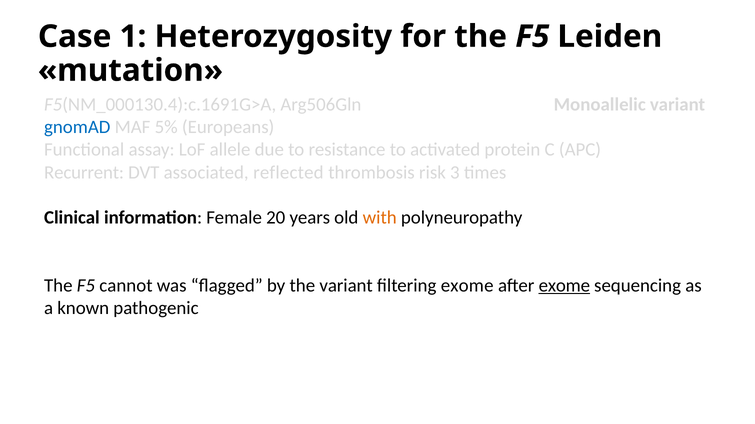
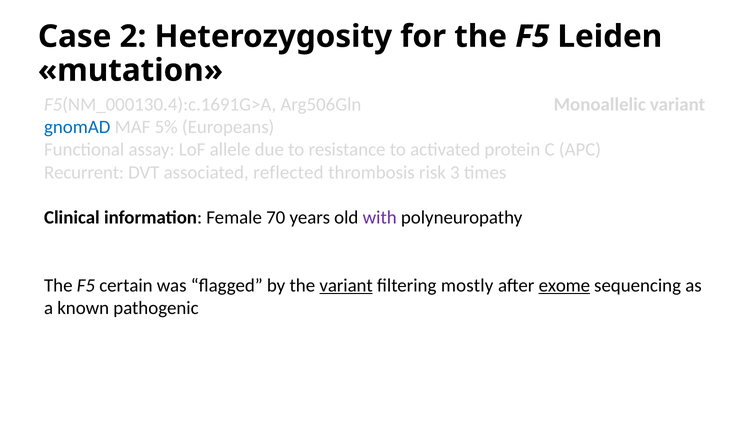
1: 1 -> 2
20: 20 -> 70
with colour: orange -> purple
cannot: cannot -> certain
variant at (346, 286) underline: none -> present
filtering exome: exome -> mostly
